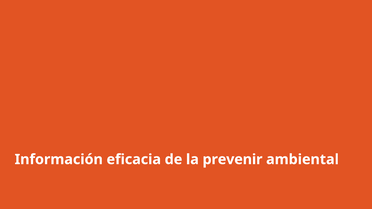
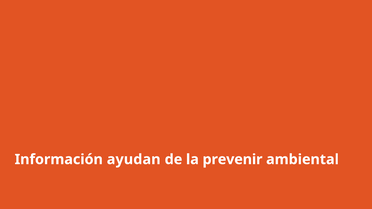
eficacia: eficacia -> ayudan
